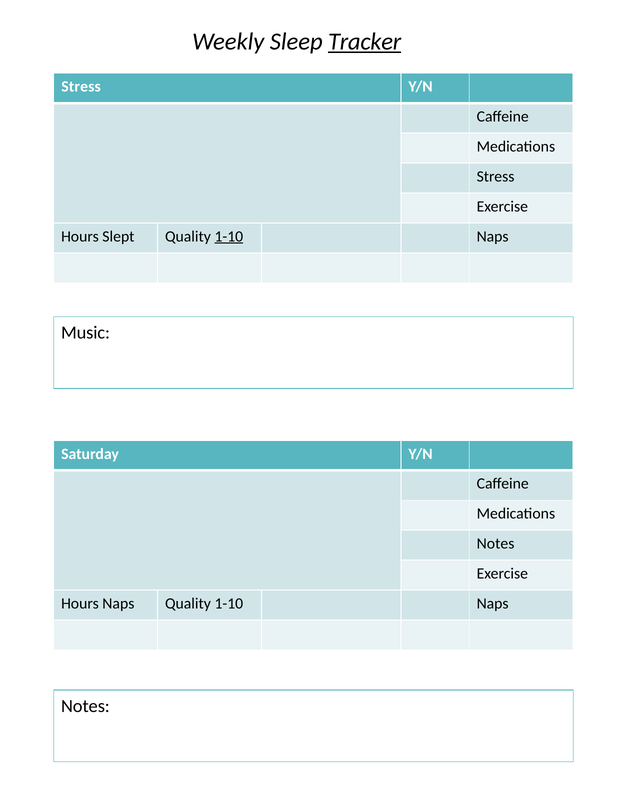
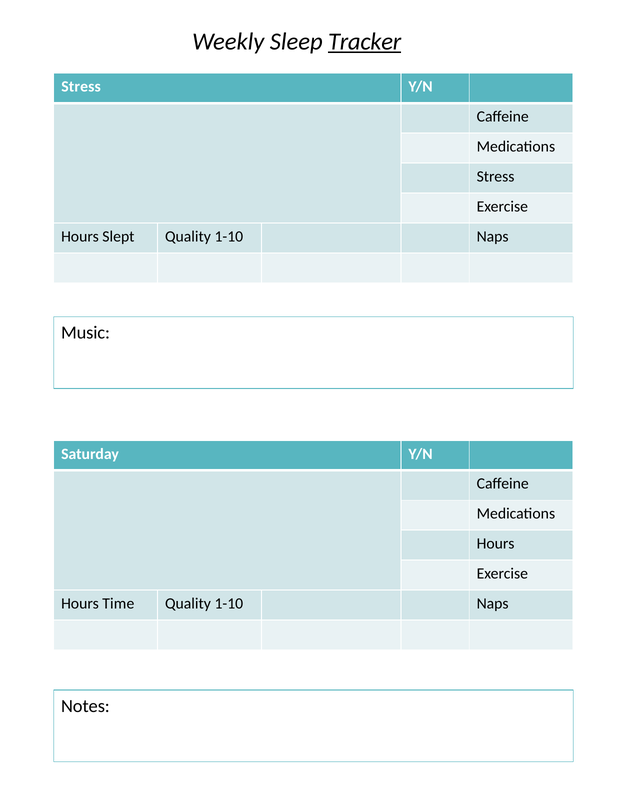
1-10 at (229, 236) underline: present -> none
Notes at (496, 543): Notes -> Hours
Hours Naps: Naps -> Time
